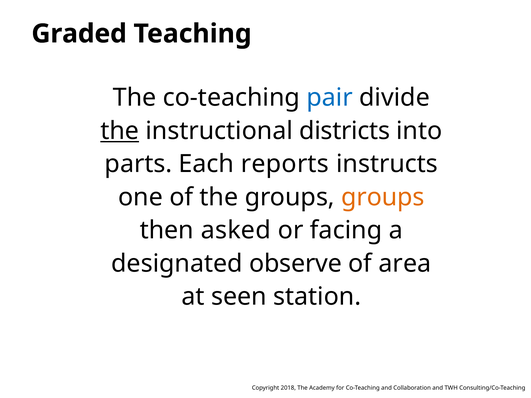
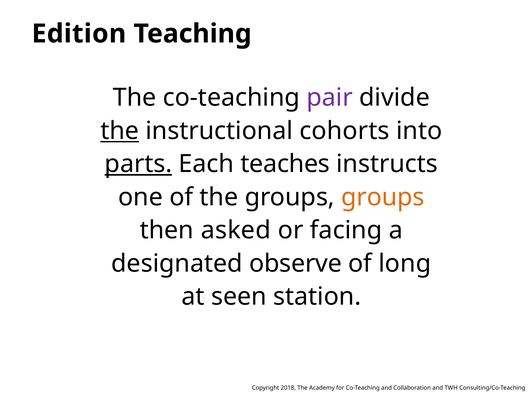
Graded: Graded -> Edition
pair colour: blue -> purple
districts: districts -> cohorts
parts underline: none -> present
reports: reports -> teaches
area: area -> long
